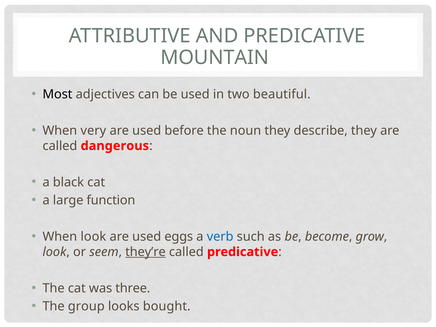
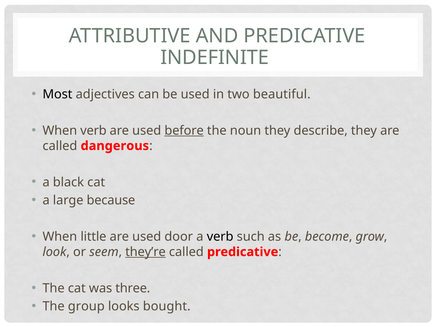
MOUNTAIN: MOUNTAIN -> INDEFINITE
When very: very -> verb
before underline: none -> present
function: function -> because
When look: look -> little
eggs: eggs -> door
verb at (220, 237) colour: blue -> black
